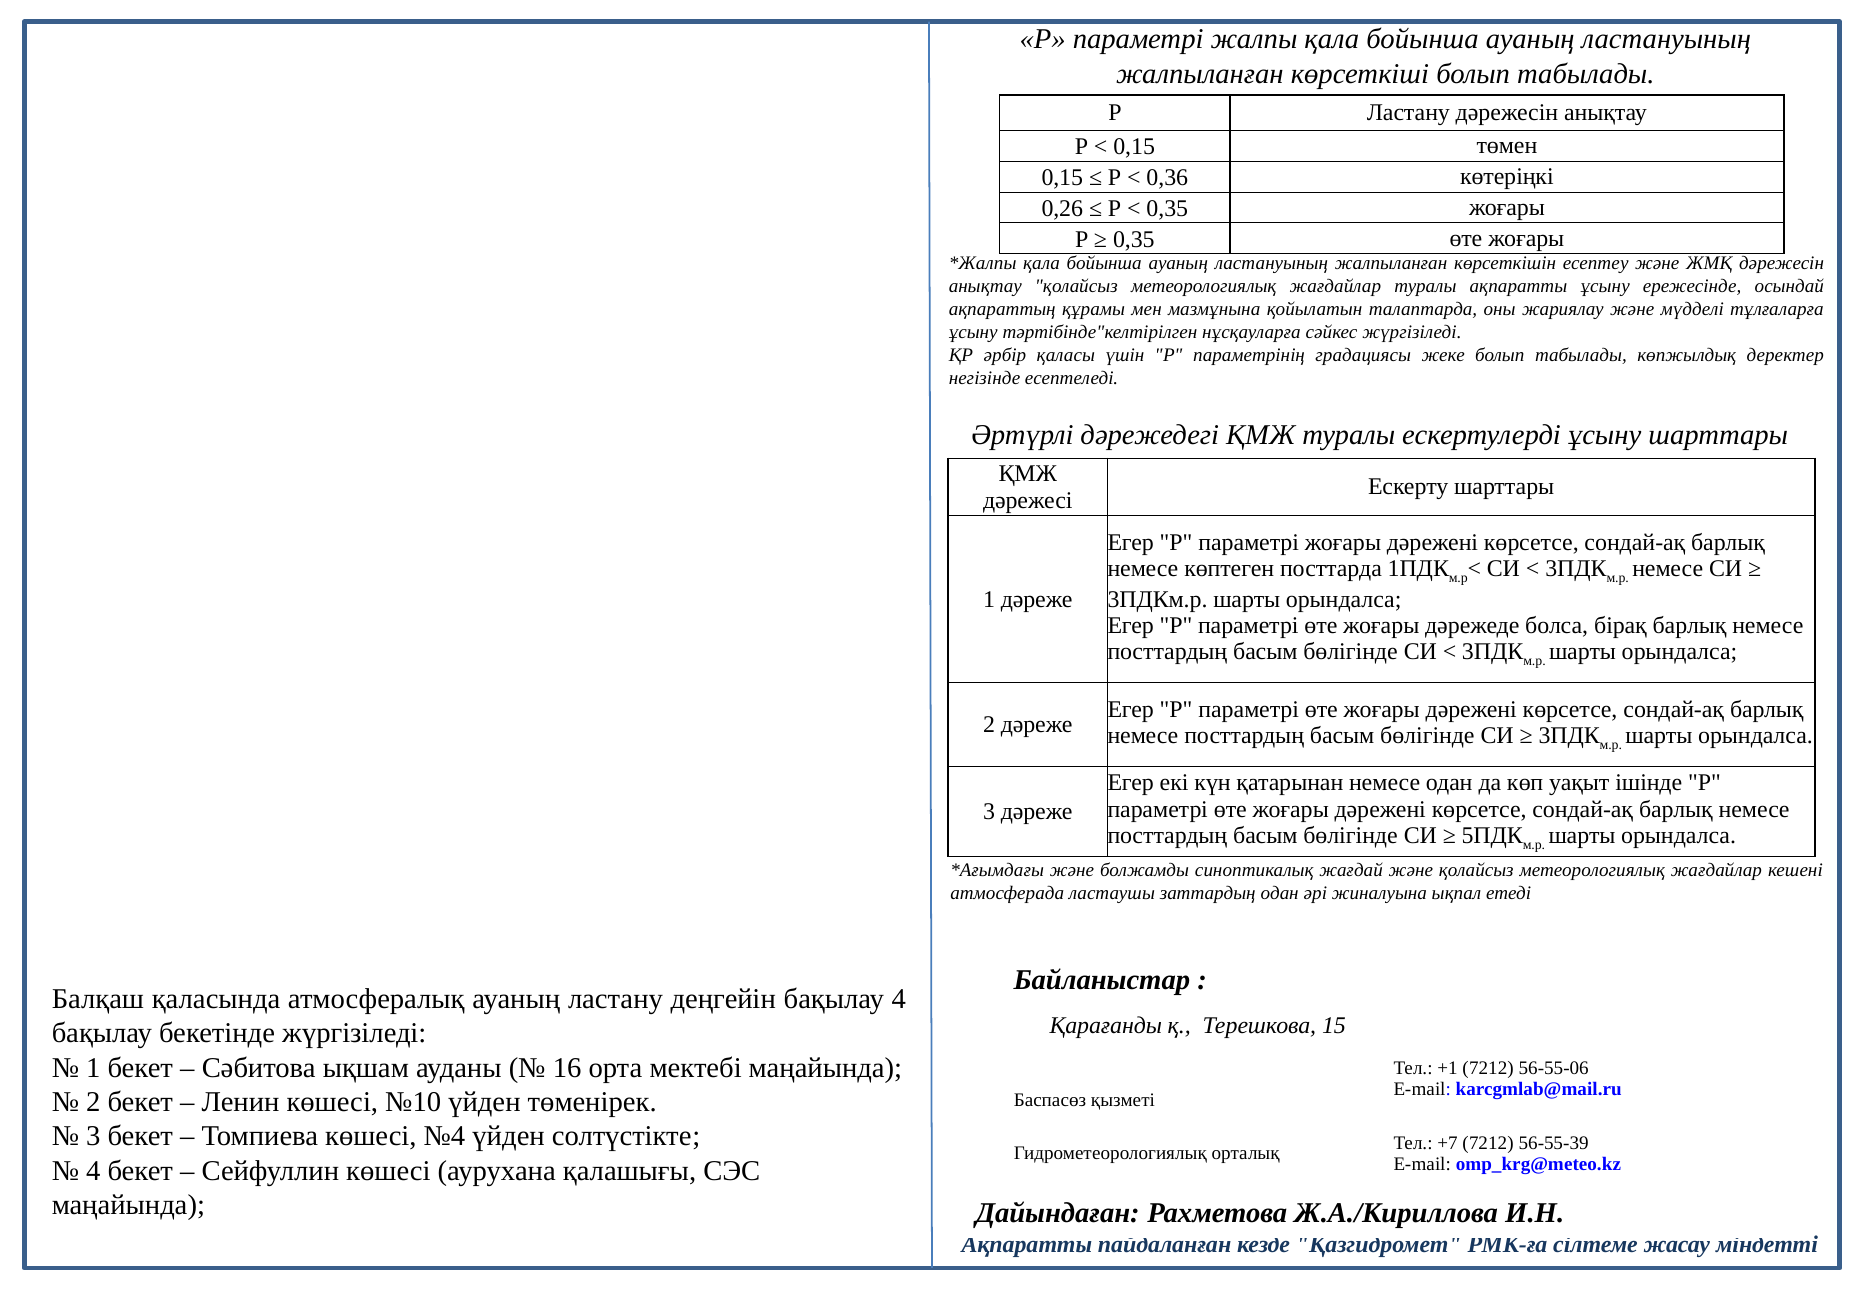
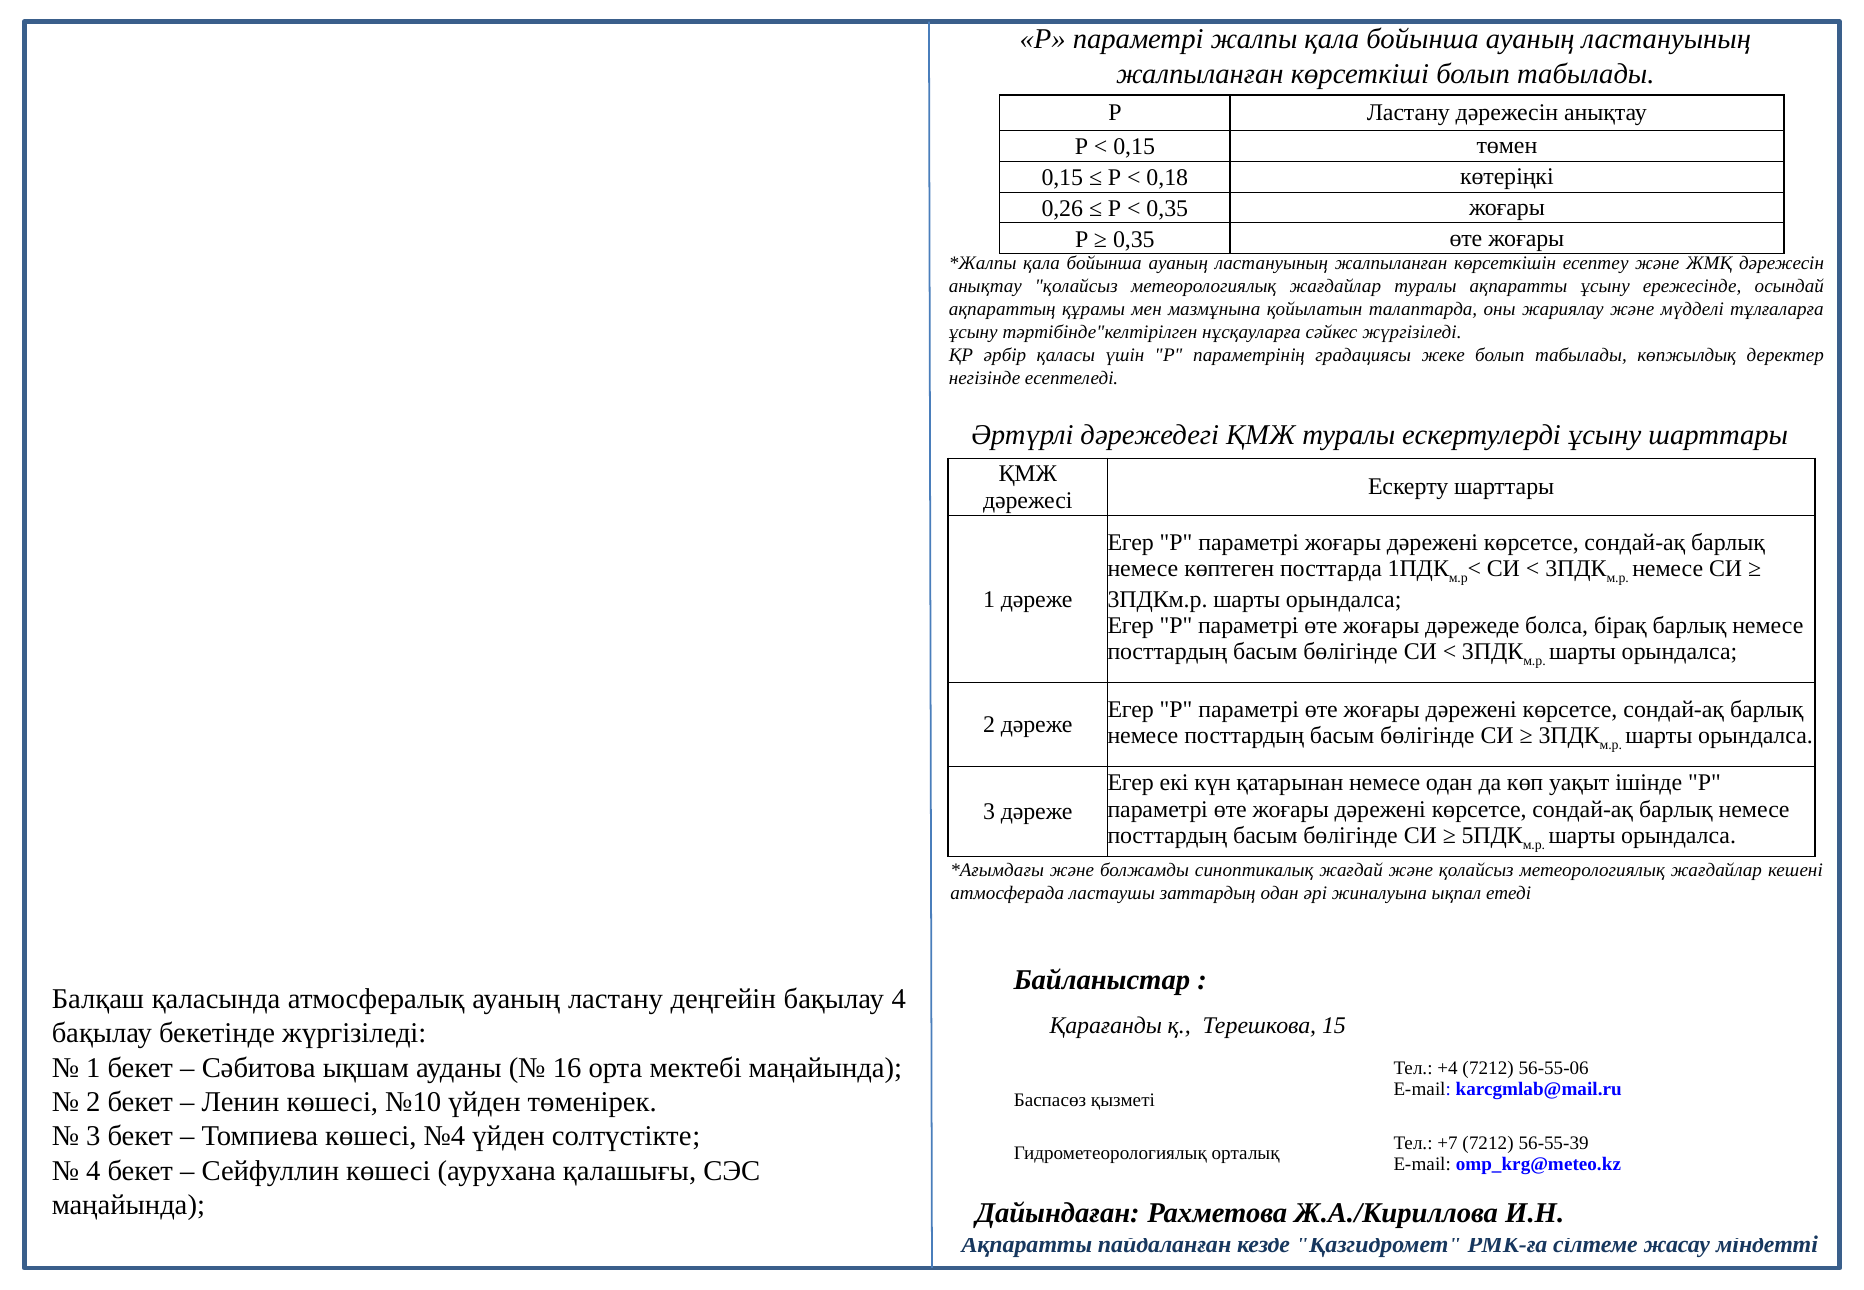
0,36: 0,36 -> 0,18
+1: +1 -> +4
